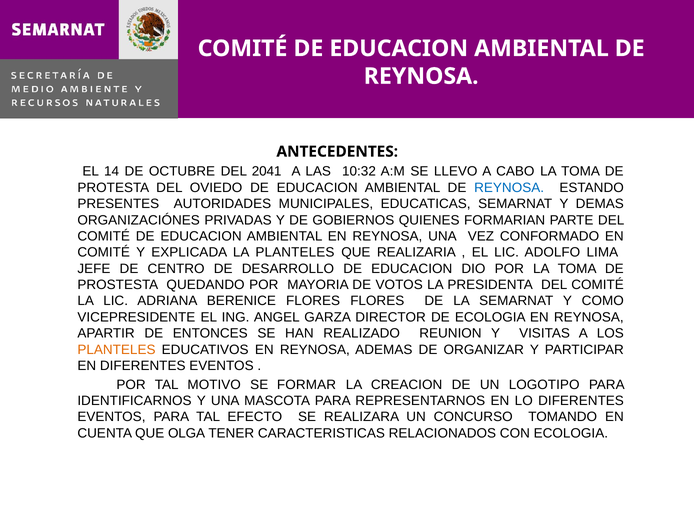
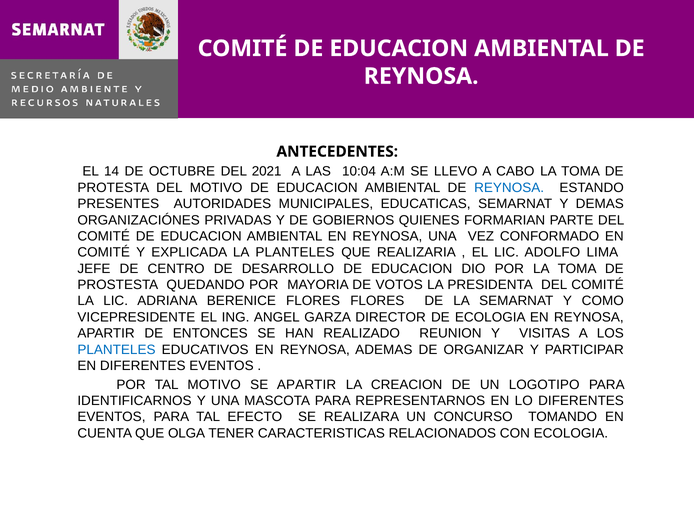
2041: 2041 -> 2021
10:32: 10:32 -> 10:04
DEL OVIEDO: OVIEDO -> MOTIVO
PLANTELES at (116, 350) colour: orange -> blue
SE FORMAR: FORMAR -> APARTIR
